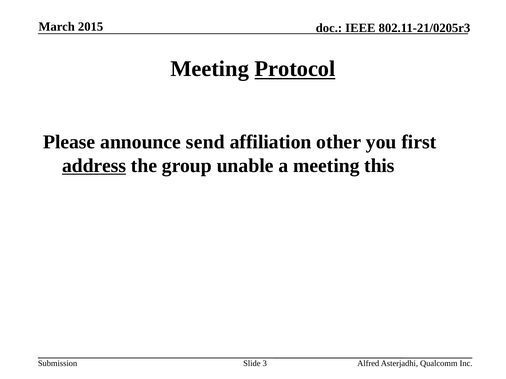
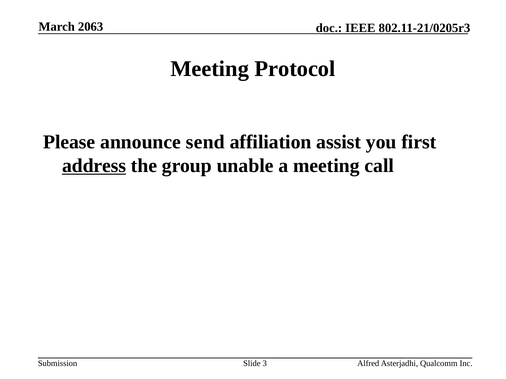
2015: 2015 -> 2063
Protocol underline: present -> none
other: other -> assist
this: this -> call
